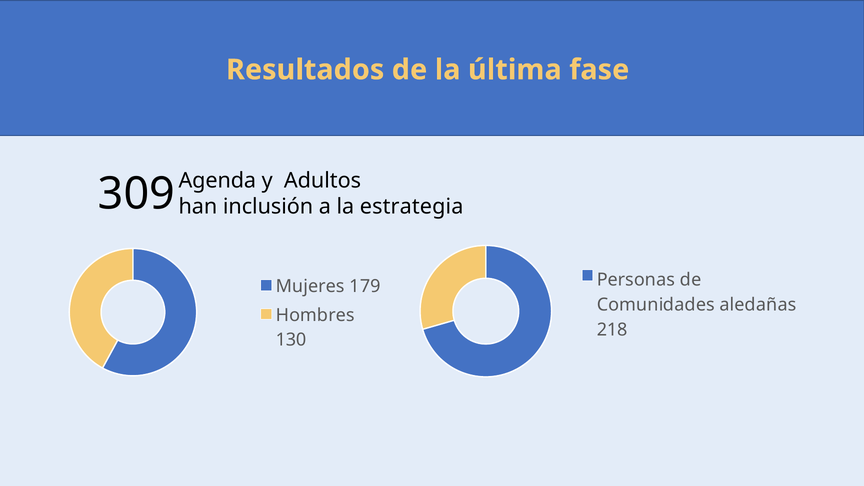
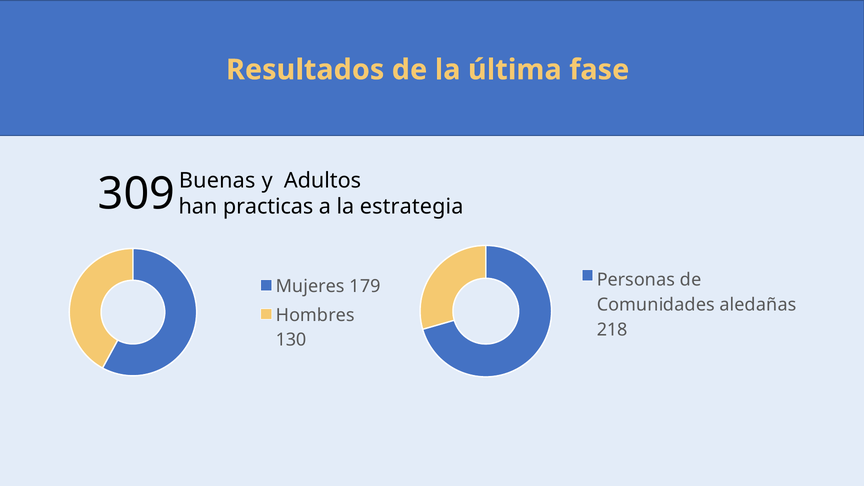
Agenda: Agenda -> Buenas
inclusión: inclusión -> practicas
